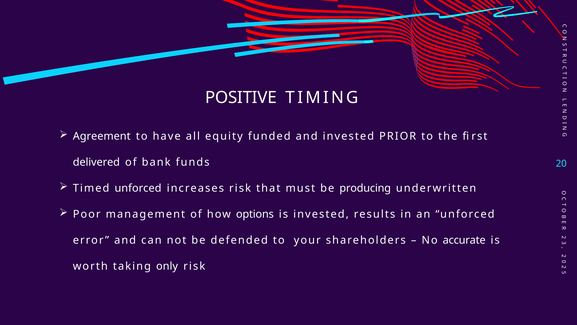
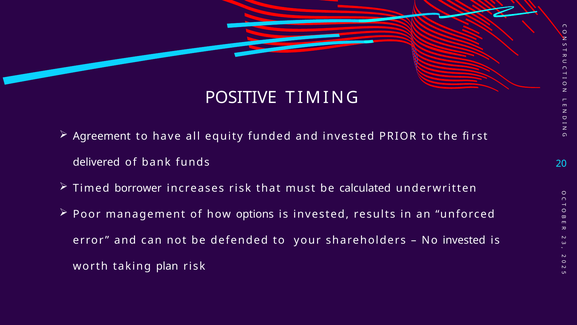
Timed unforced: unforced -> borrower
producing: producing -> calculated
No accurate: accurate -> invested
only: only -> plan
